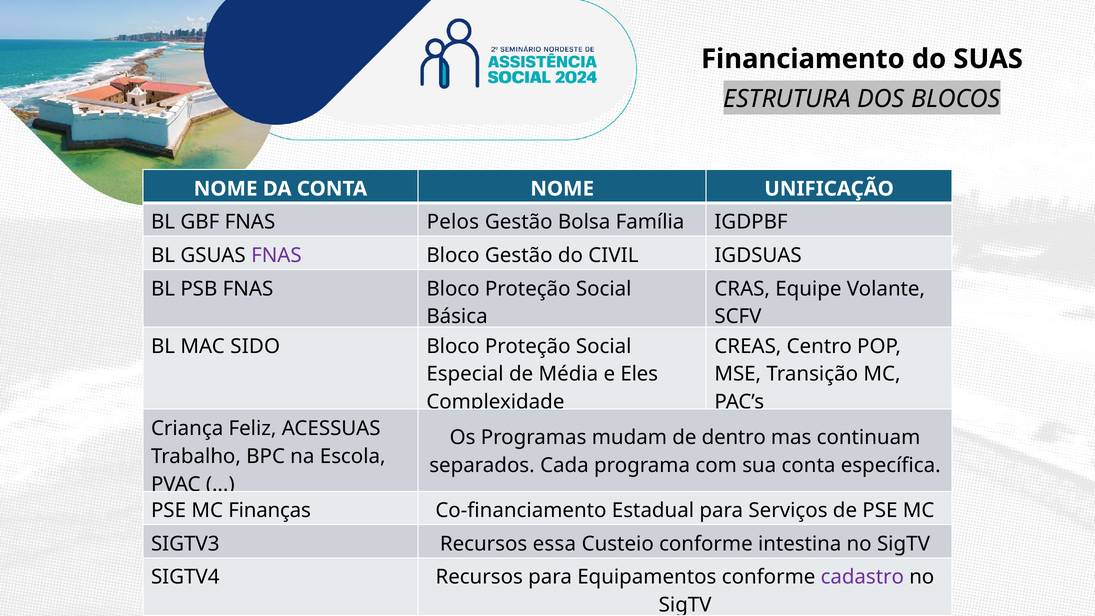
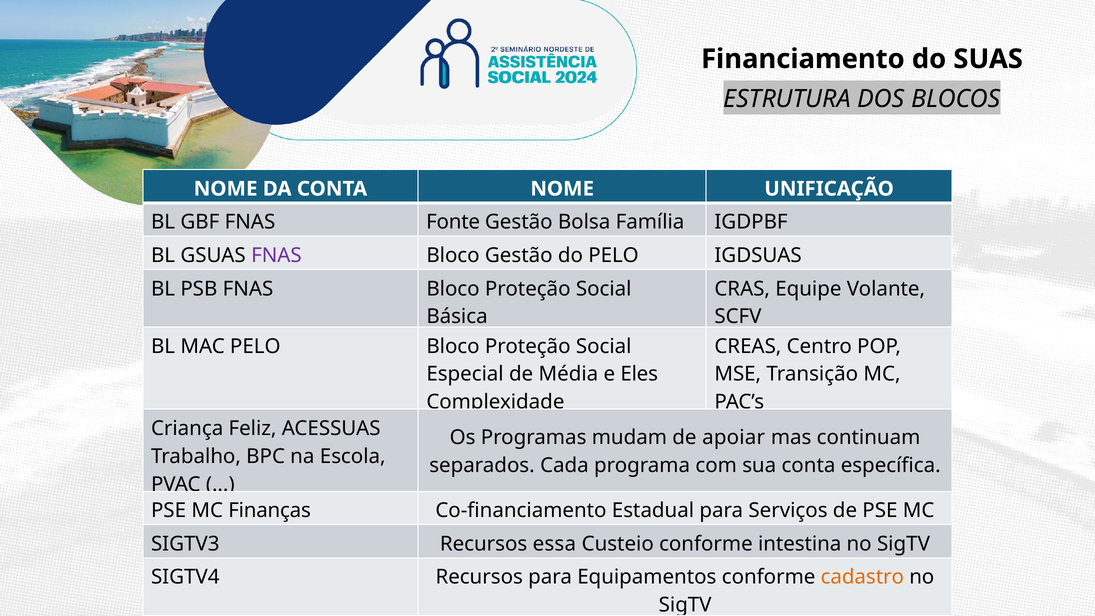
Pelos: Pelos -> Fonte
do CIVIL: CIVIL -> PELO
MAC SIDO: SIDO -> PELO
dentro: dentro -> apoiar
cadastro colour: purple -> orange
